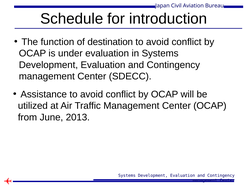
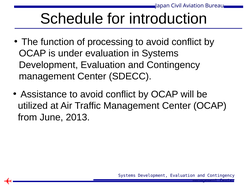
destination: destination -> processing
